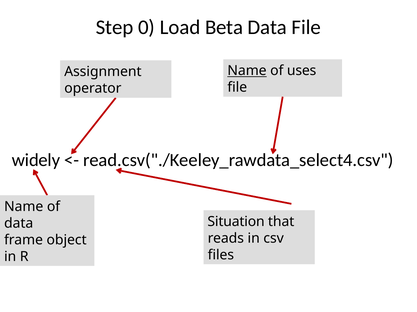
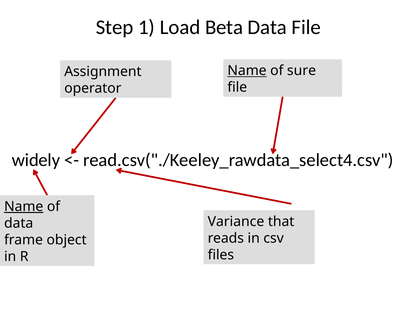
0: 0 -> 1
uses: uses -> sure
Name at (24, 207) underline: none -> present
Situation: Situation -> Variance
